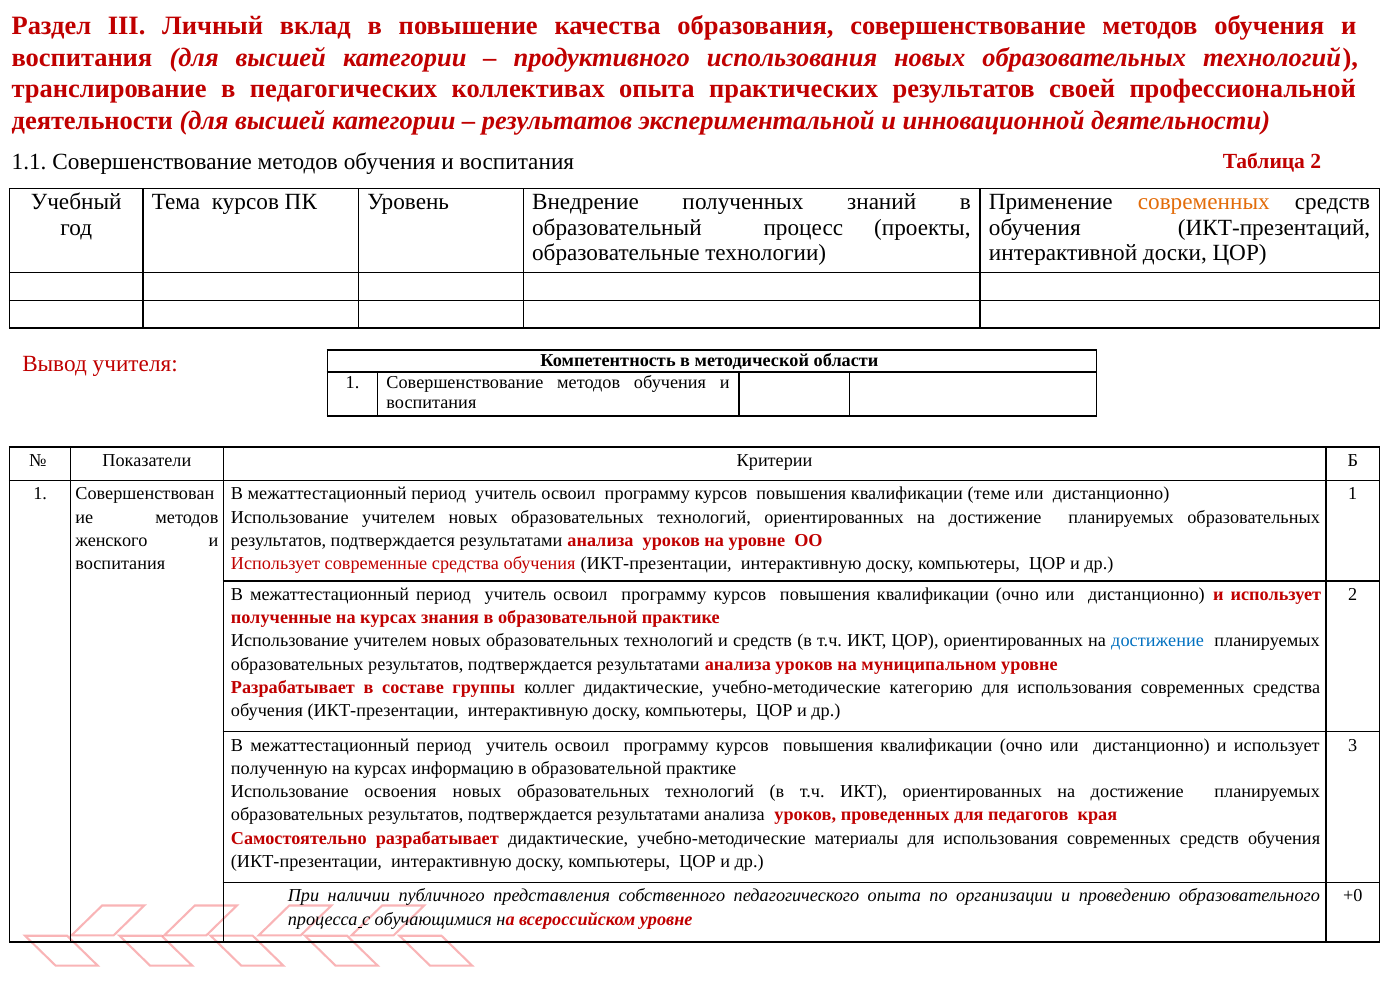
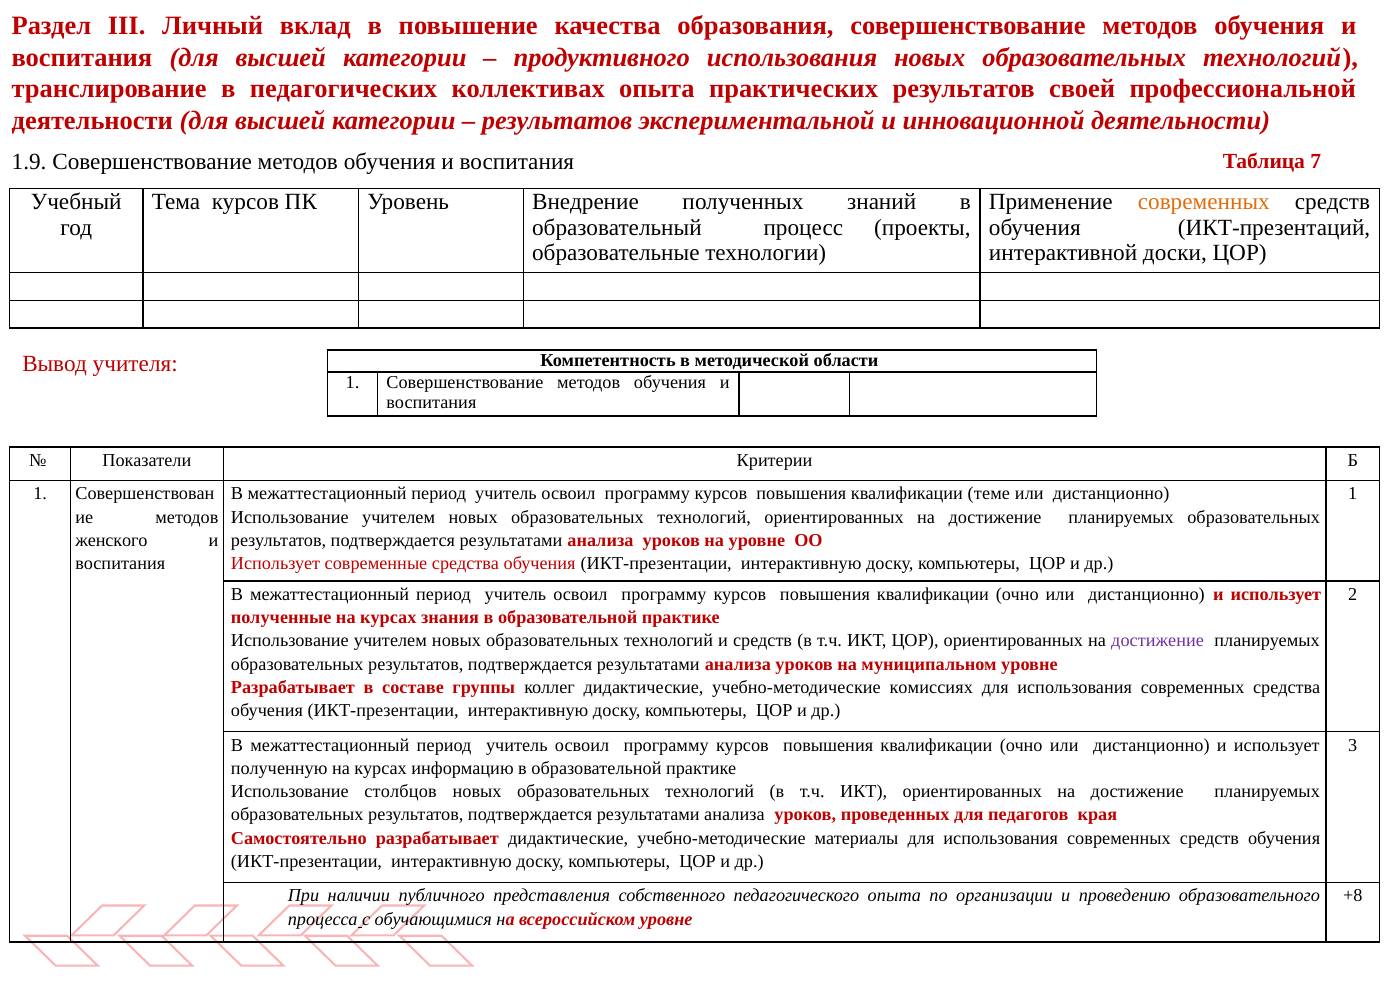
1.1: 1.1 -> 1.9
Таблица 2: 2 -> 7
достижение at (1158, 641) colour: blue -> purple
категорию: категорию -> комиссиях
освоения: освоения -> столбцов
+0: +0 -> +8
